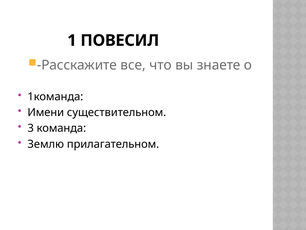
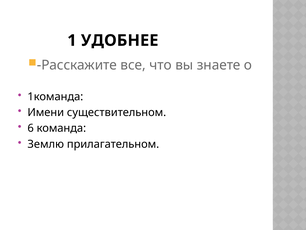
ПОВЕСИЛ: ПОВЕСИЛ -> УДОБНЕЕ
3: 3 -> 6
